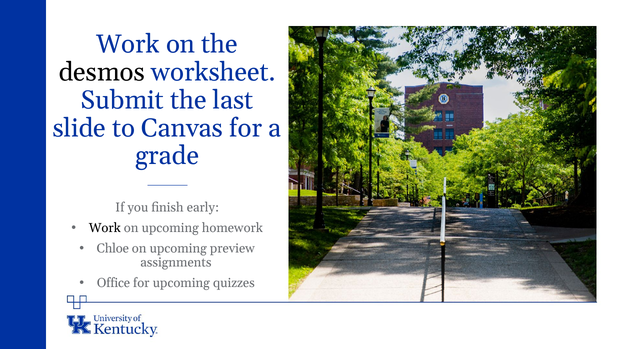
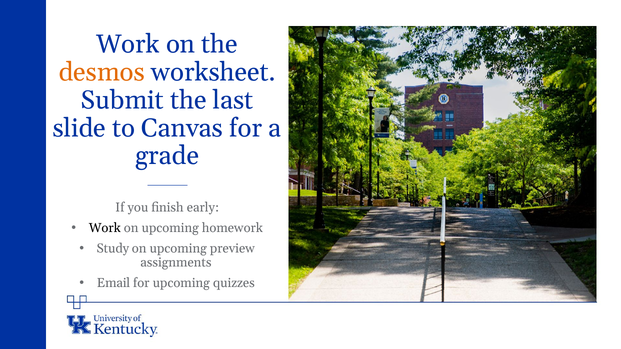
desmos colour: black -> orange
Chloe: Chloe -> Study
Office: Office -> Email
